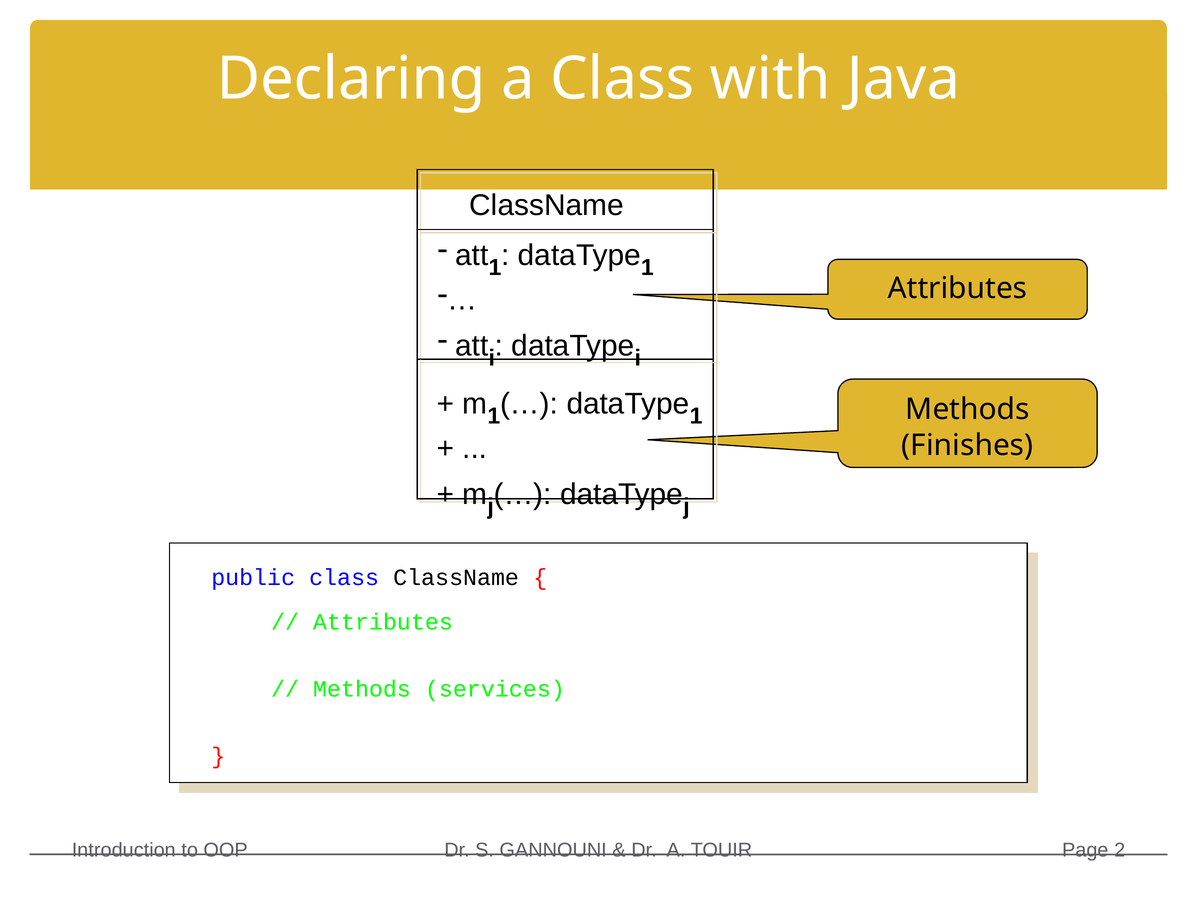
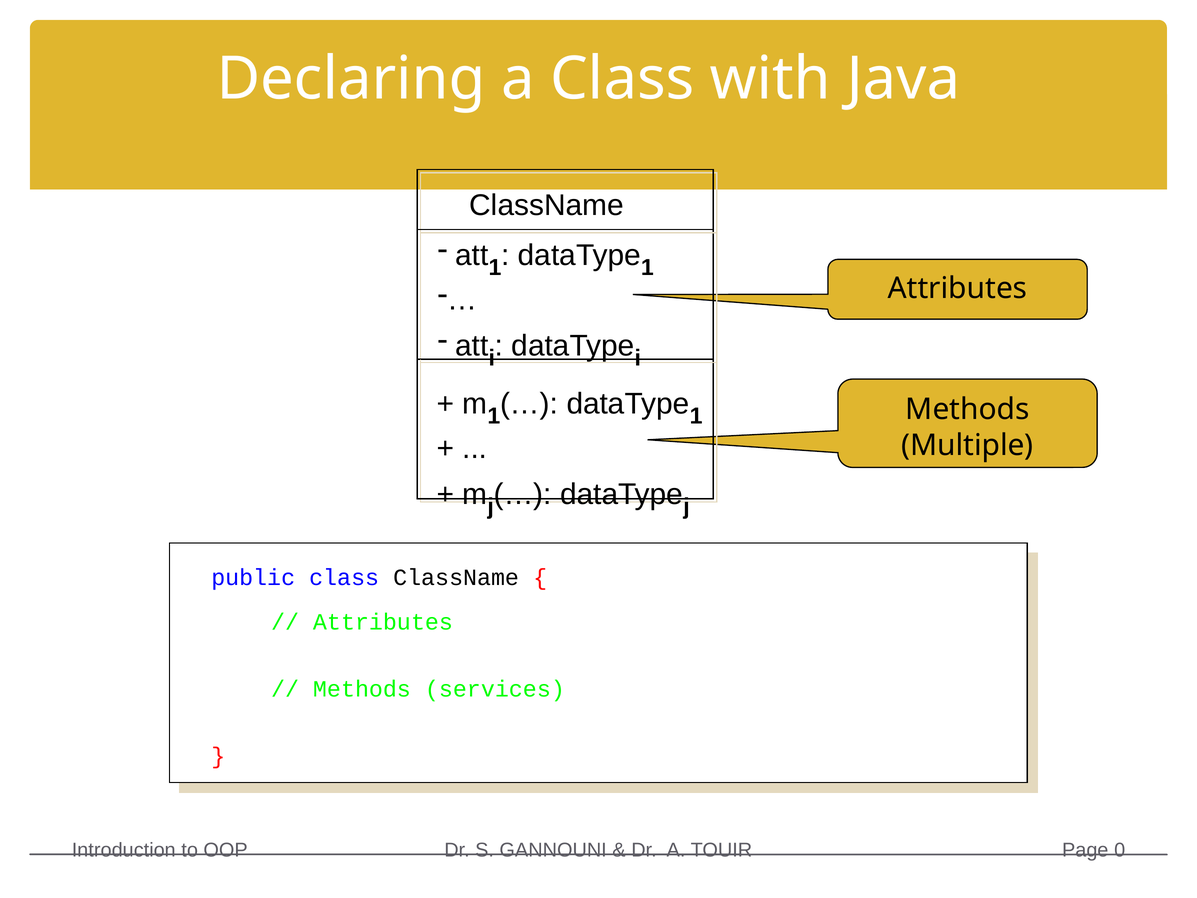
Finishes: Finishes -> Multiple
2: 2 -> 0
